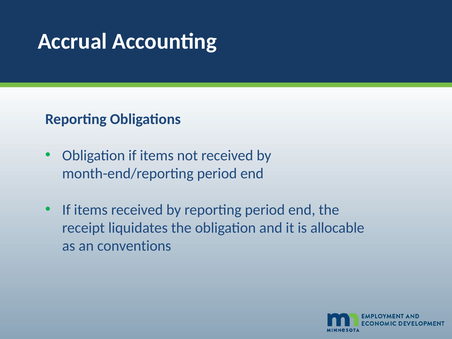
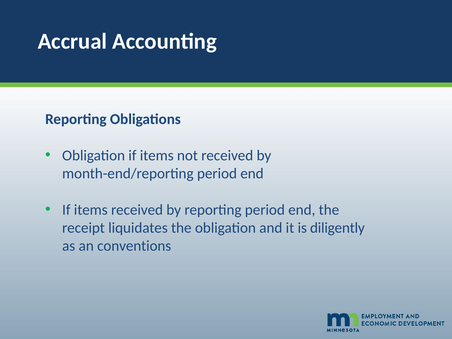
allocable: allocable -> diligently
